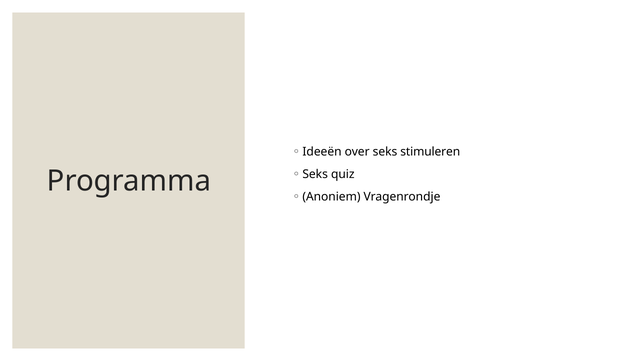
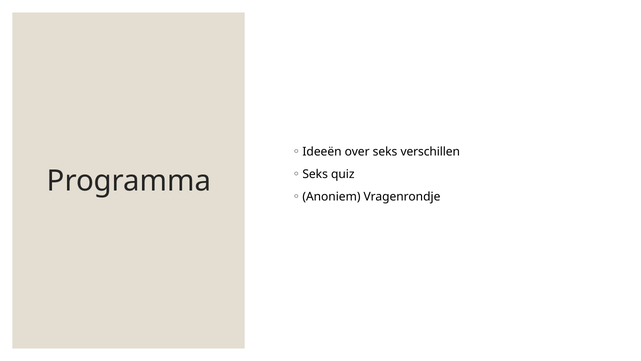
stimuleren: stimuleren -> verschillen
